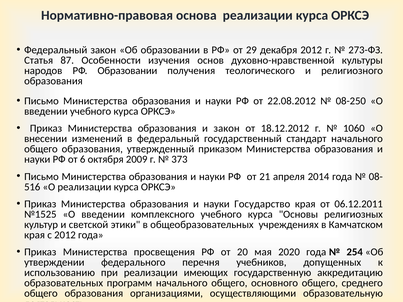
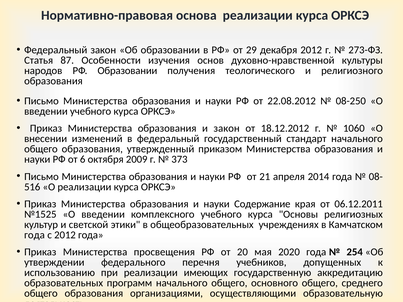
Государство: Государство -> Содержание
края at (35, 235): края -> года
